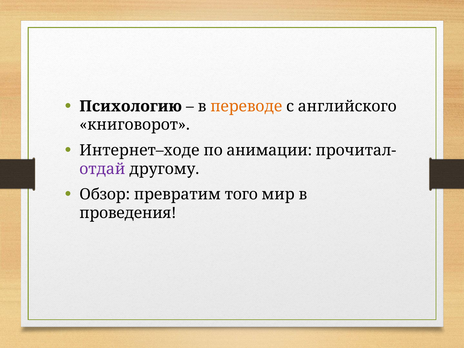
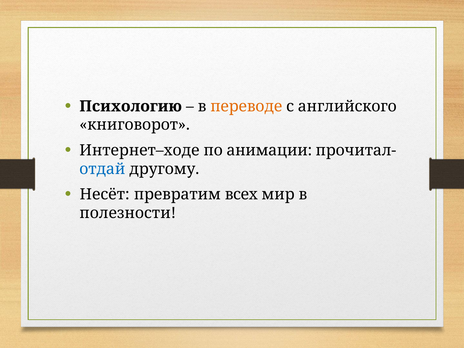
отдай colour: purple -> blue
Обзор: Обзор -> Несёт
того: того -> всех
проведения: проведения -> полезности
